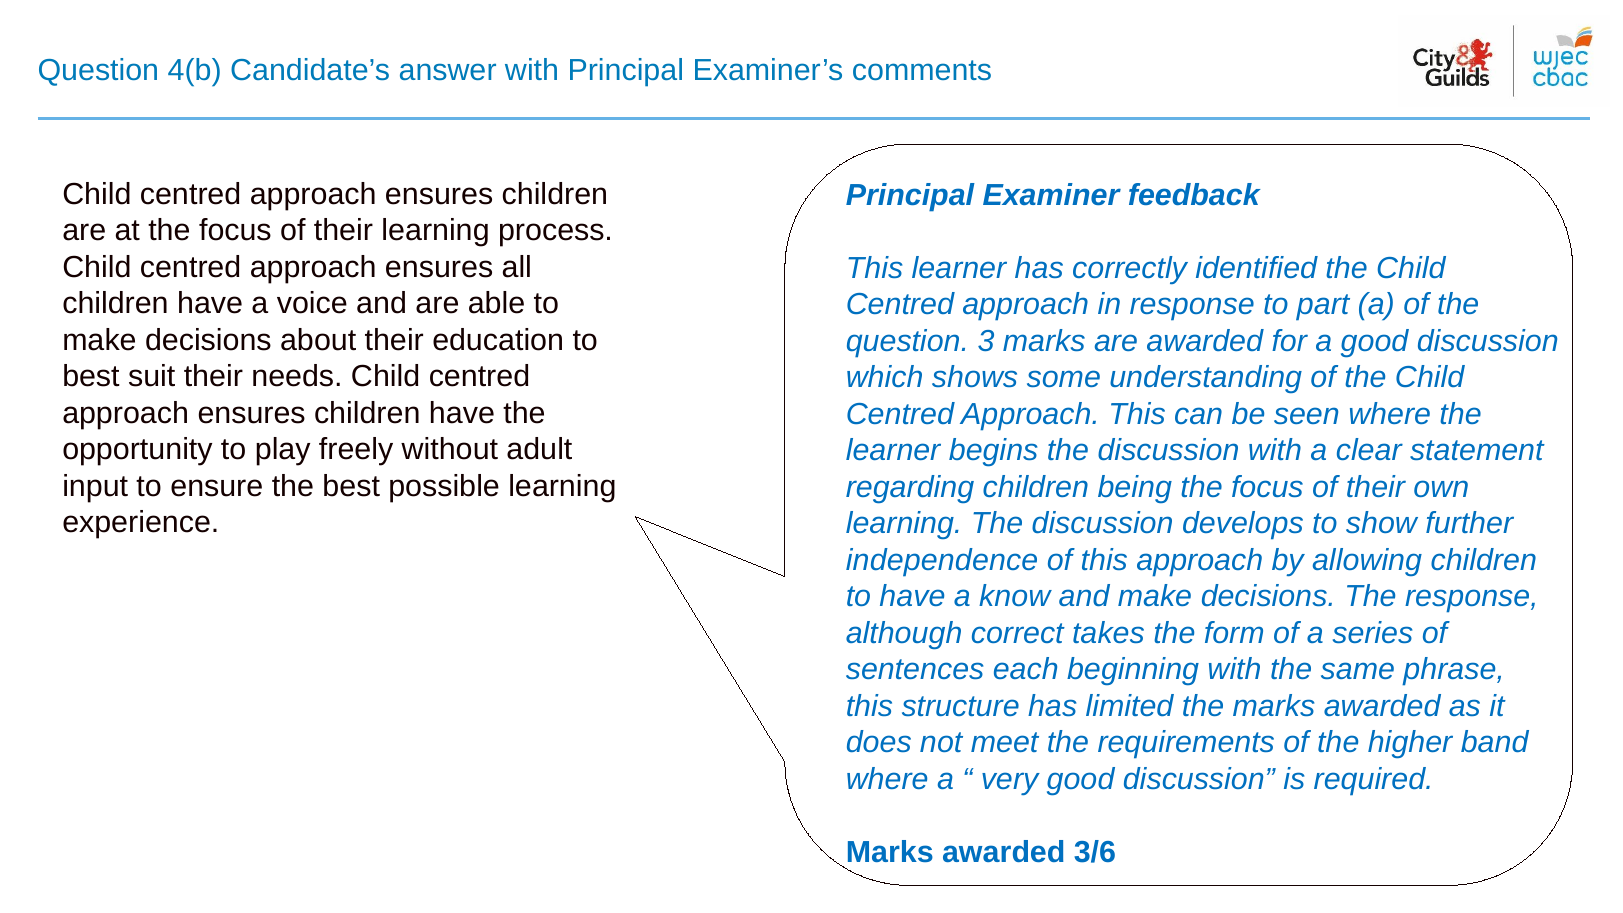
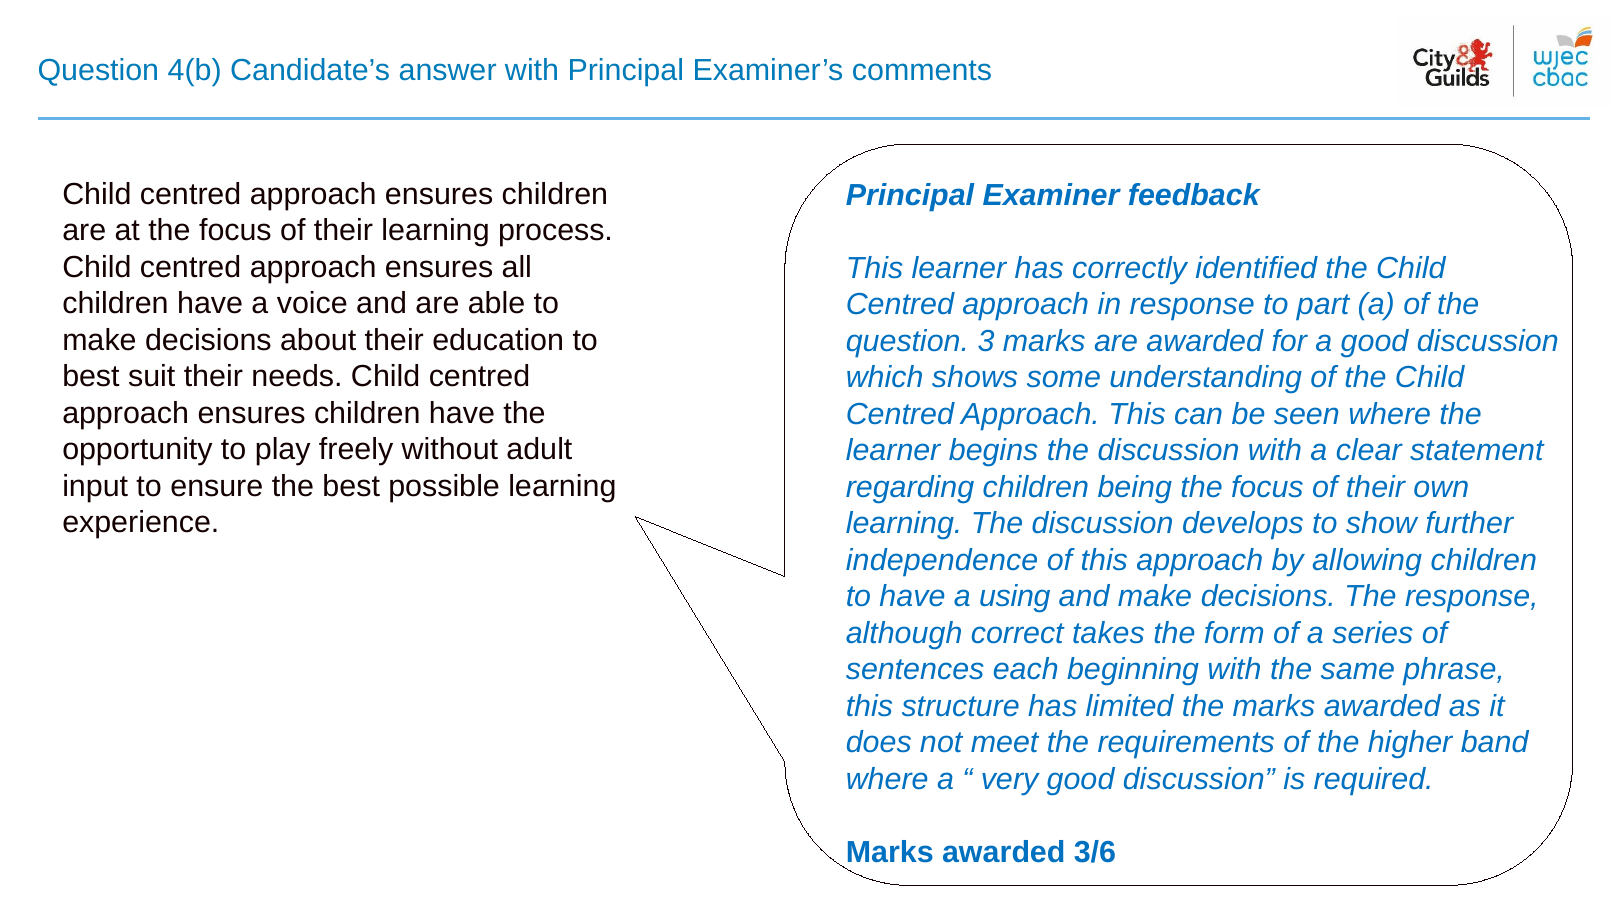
know: know -> using
